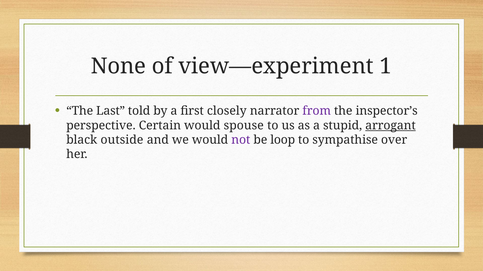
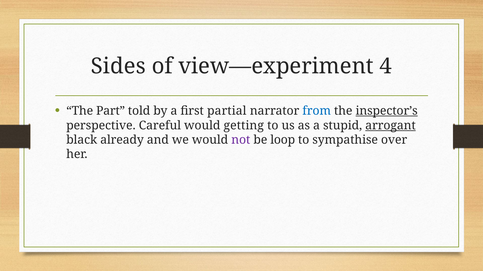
None: None -> Sides
1: 1 -> 4
Last: Last -> Part
closely: closely -> partial
from colour: purple -> blue
inspector’s underline: none -> present
Certain: Certain -> Careful
spouse: spouse -> getting
outside: outside -> already
